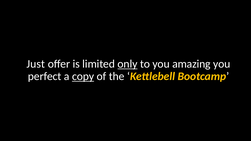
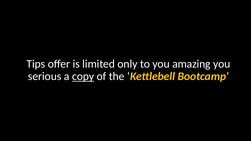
Just: Just -> Tips
only underline: present -> none
perfect: perfect -> serious
